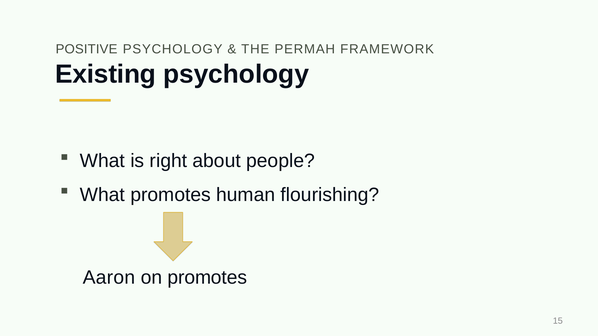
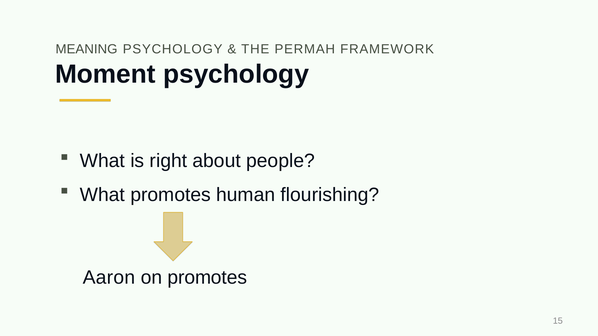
POSITIVE: POSITIVE -> MEANING
Existing: Existing -> Moment
